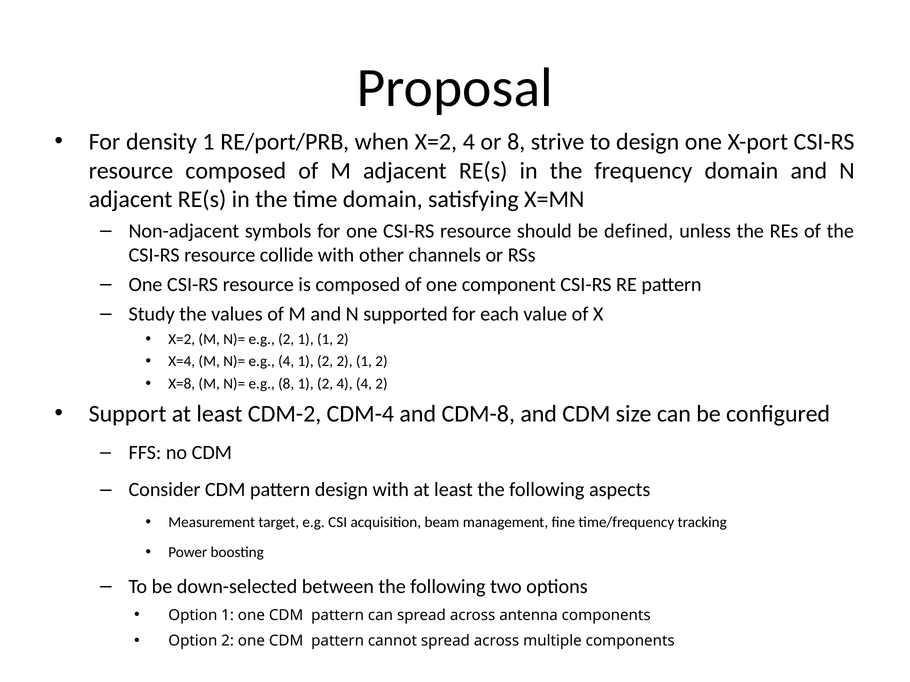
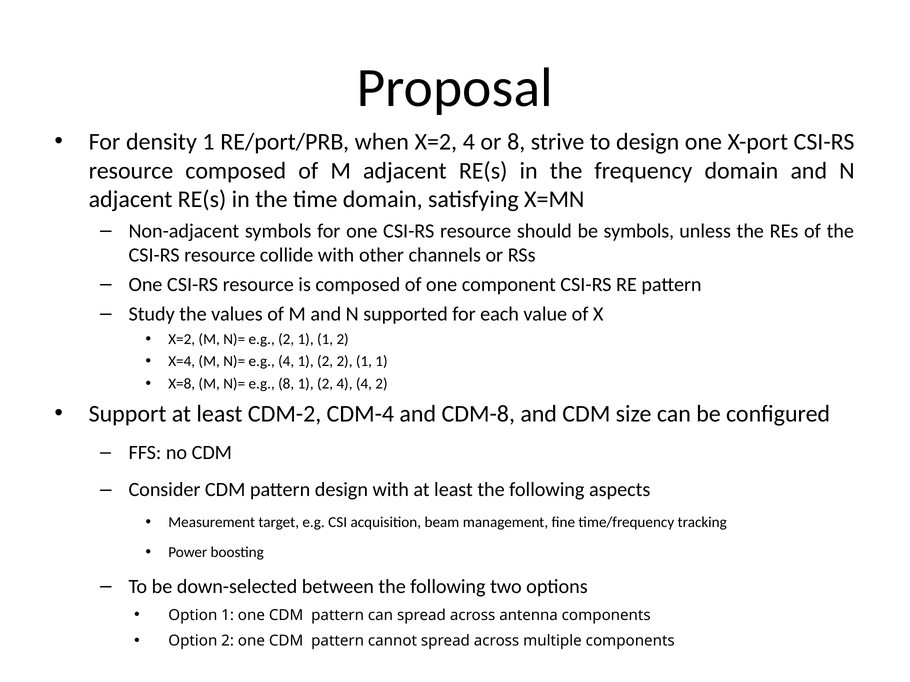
be defined: defined -> symbols
2 2 1 2: 2 -> 1
